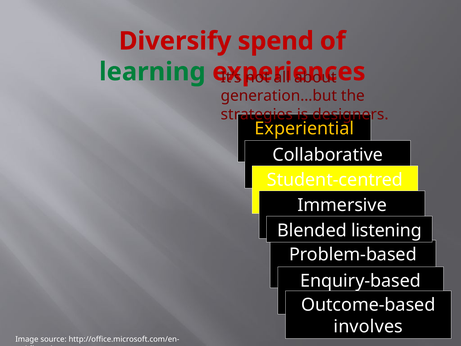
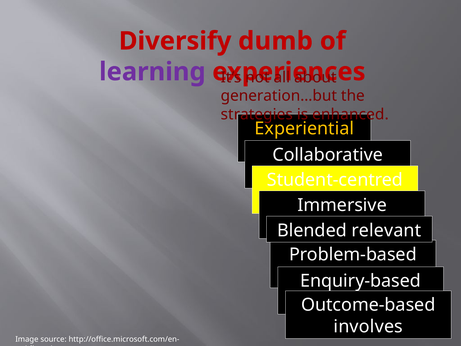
spend: spend -> dumb
learning at (152, 72) colour: green -> purple
designers: designers -> enhanced
listening: listening -> relevant
